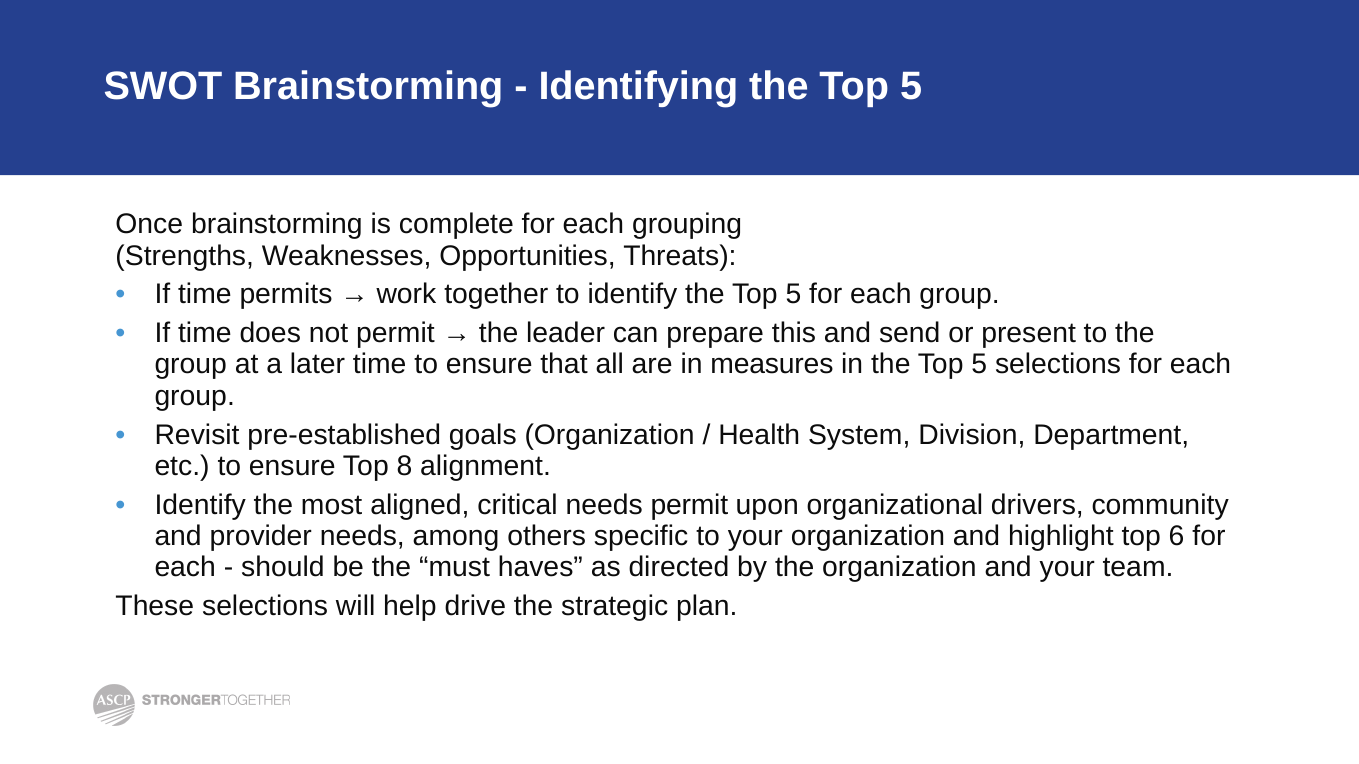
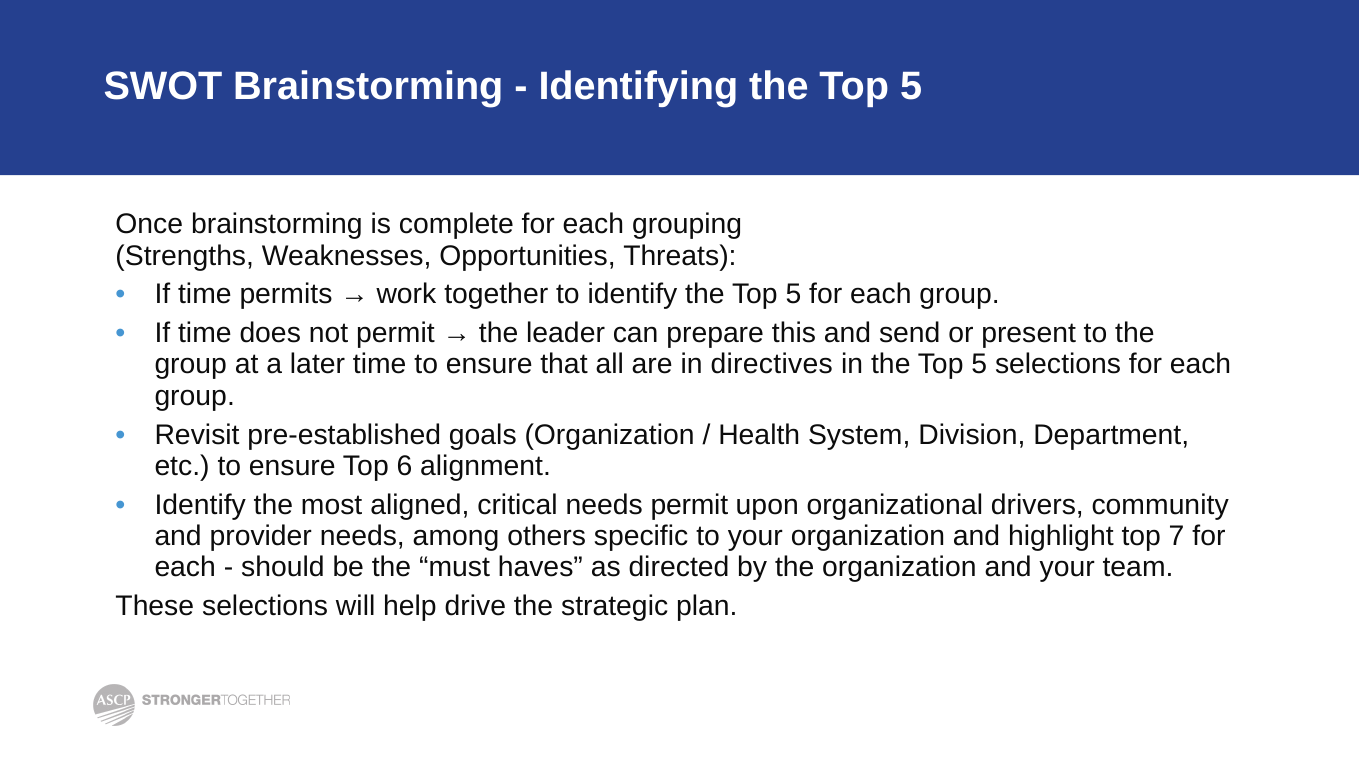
measures: measures -> directives
8: 8 -> 6
6: 6 -> 7
